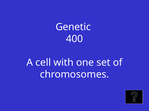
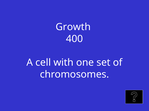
Genetic: Genetic -> Growth
